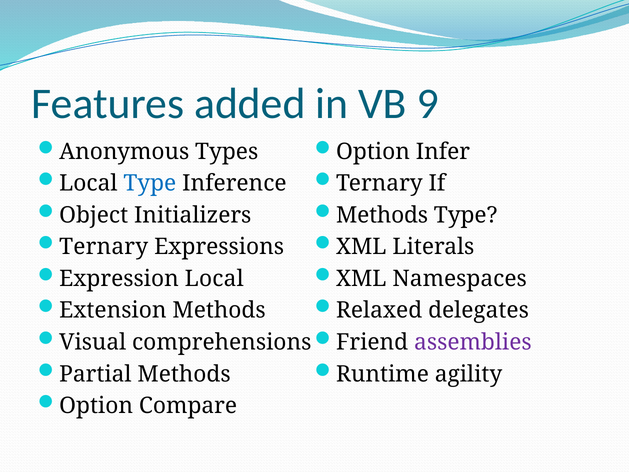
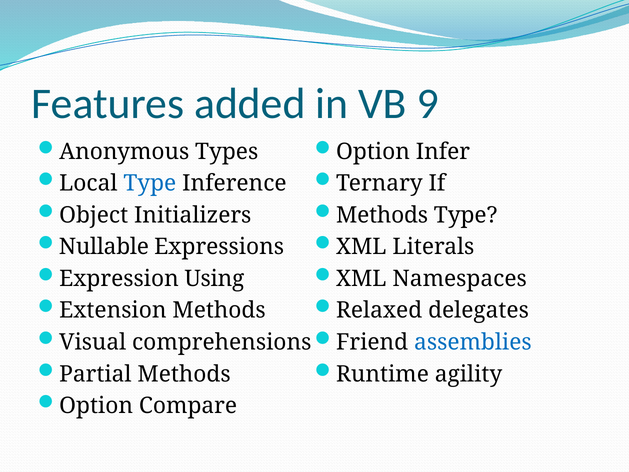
Ternary at (104, 247): Ternary -> Nullable
Expression Local: Local -> Using
assemblies colour: purple -> blue
